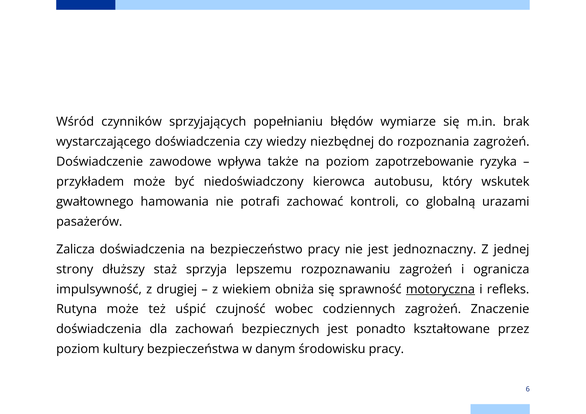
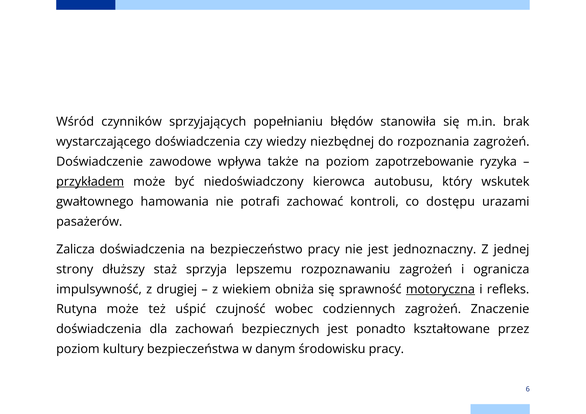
wymiarze: wymiarze -> stanowiła
przykładem underline: none -> present
globalną: globalną -> dostępu
